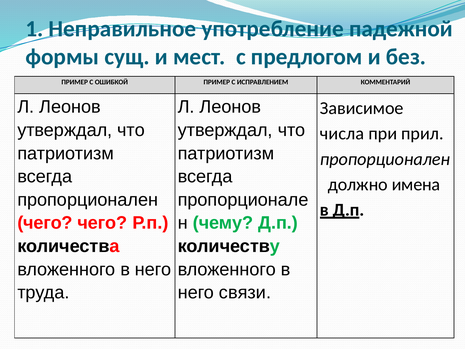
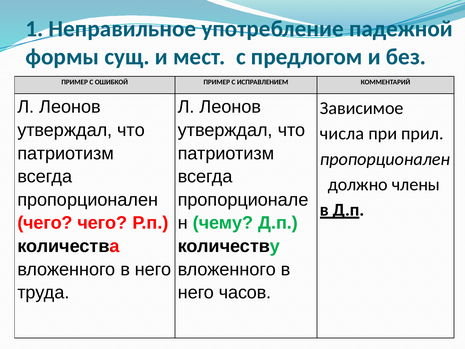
имена: имена -> члены
связи: связи -> часов
